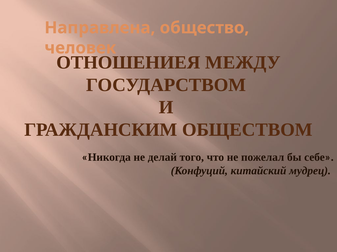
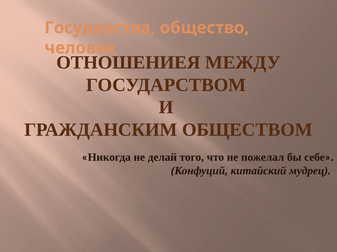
Направлена: Направлена -> Государства
